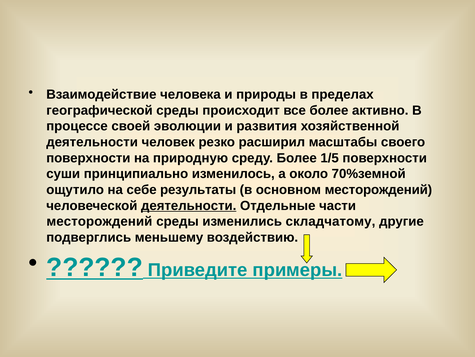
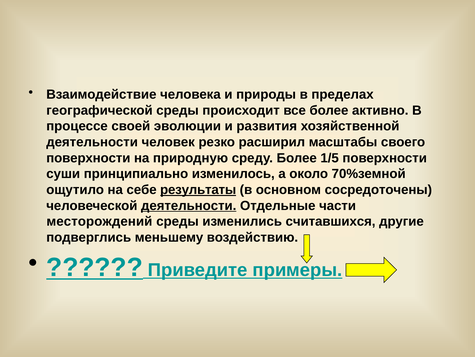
результаты underline: none -> present
основном месторождений: месторождений -> сосредоточены
складчатому: складчатому -> считавшихся
